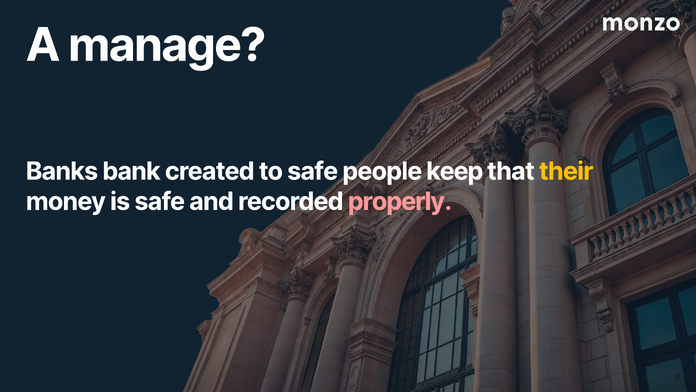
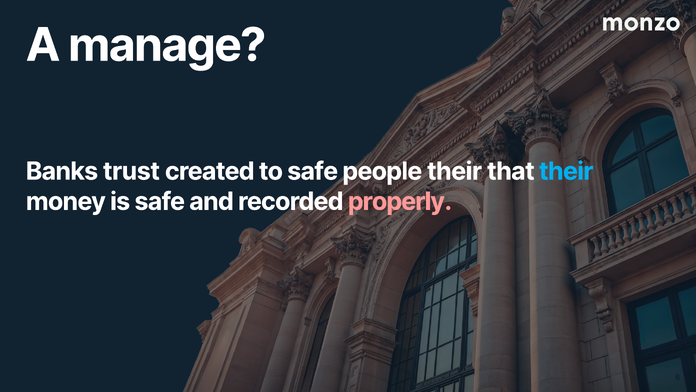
bank: bank -> trust
people keep: keep -> their
their at (566, 171) colour: yellow -> light blue
